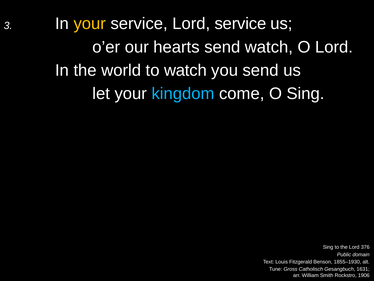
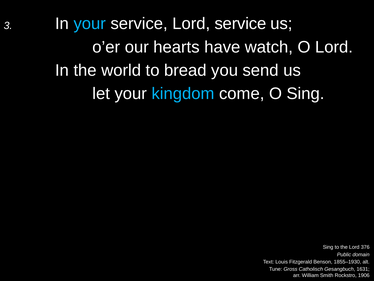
your at (90, 24) colour: yellow -> light blue
hearts send: send -> have
to watch: watch -> bread
